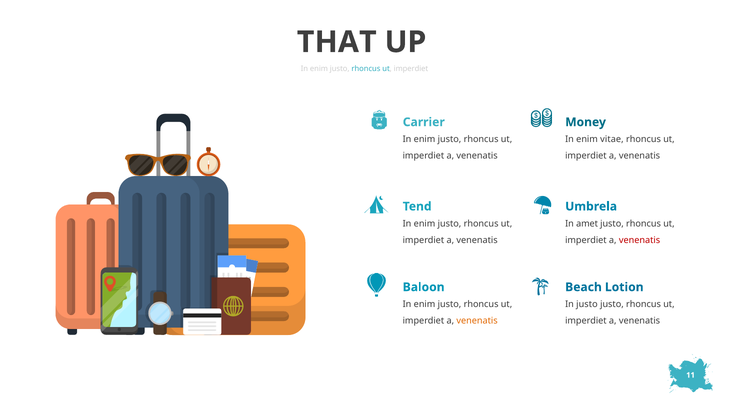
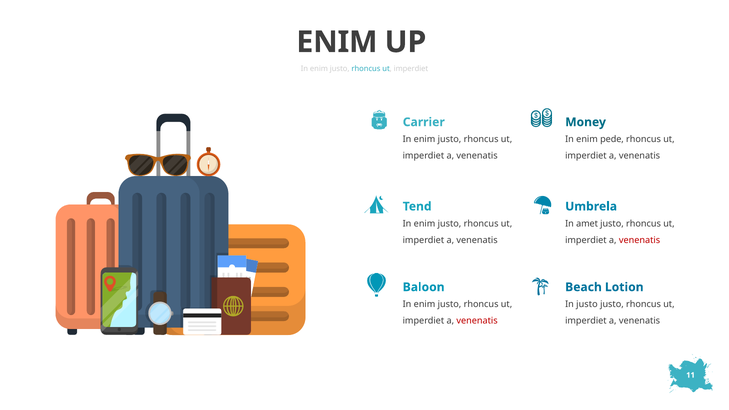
THAT at (337, 42): THAT -> ENIM
vitae: vitae -> pede
venenatis at (477, 321) colour: orange -> red
